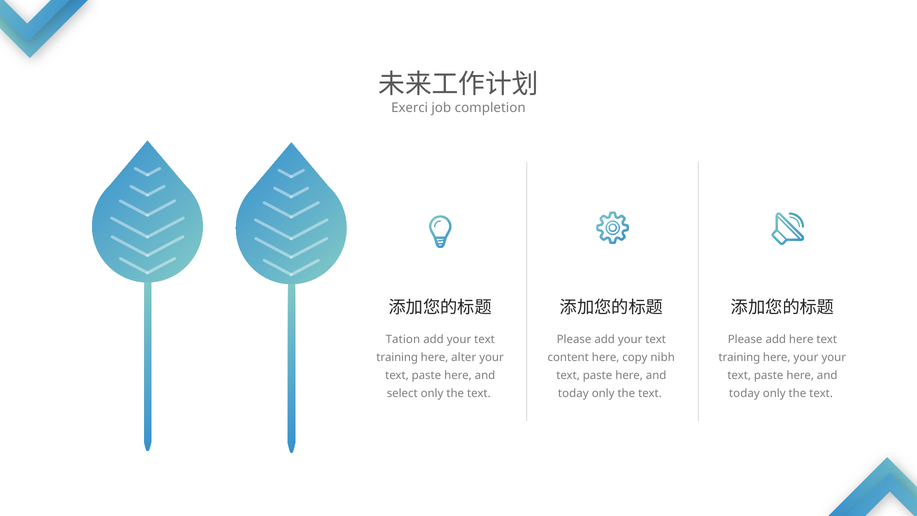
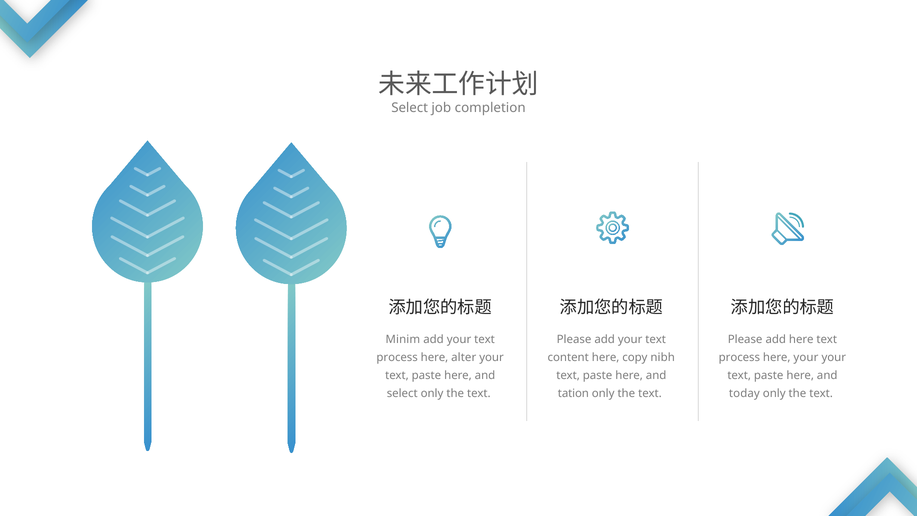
Exerci at (410, 108): Exerci -> Select
Tation: Tation -> Minim
training at (397, 357): training -> process
training at (739, 357): training -> process
today at (573, 393): today -> tation
